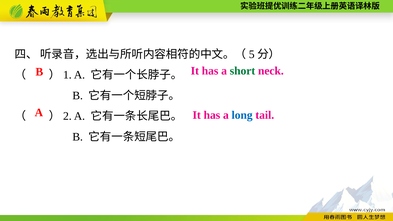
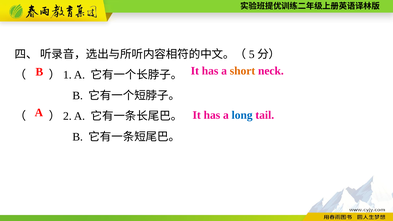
short colour: green -> orange
